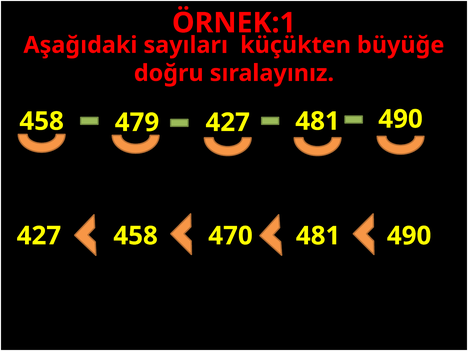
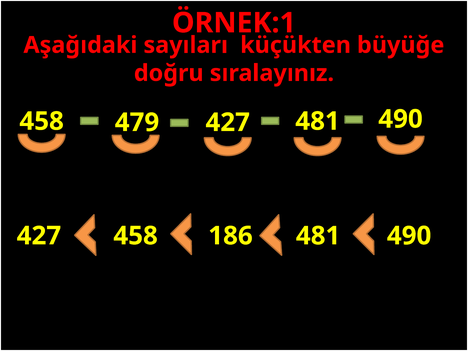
470: 470 -> 186
